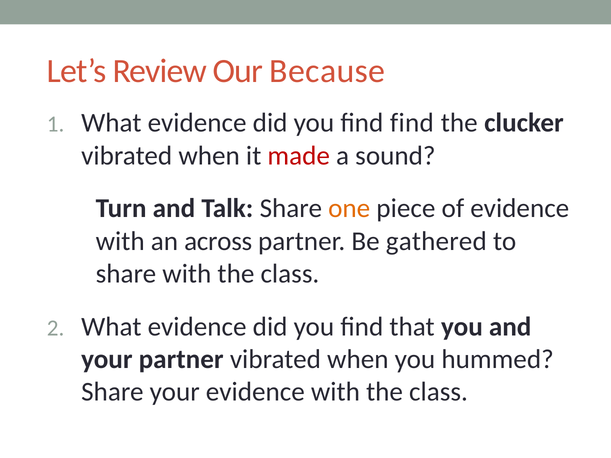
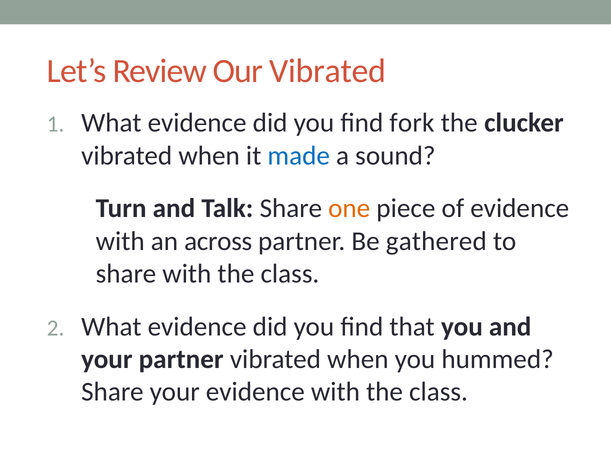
Our Because: Because -> Vibrated
find find: find -> fork
made colour: red -> blue
